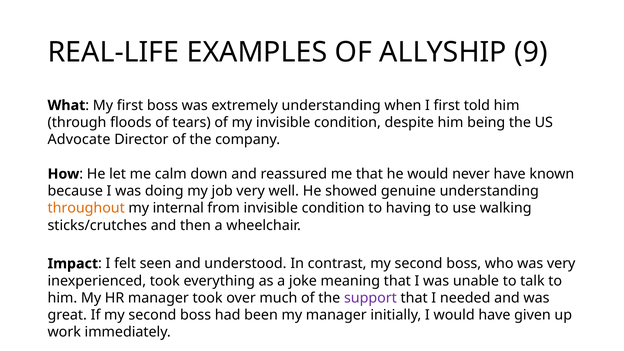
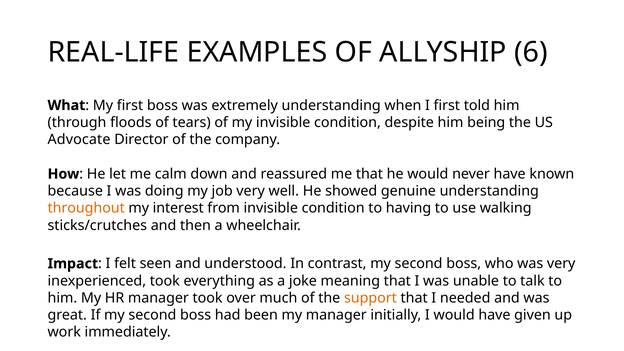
9: 9 -> 6
internal: internal -> interest
support colour: purple -> orange
